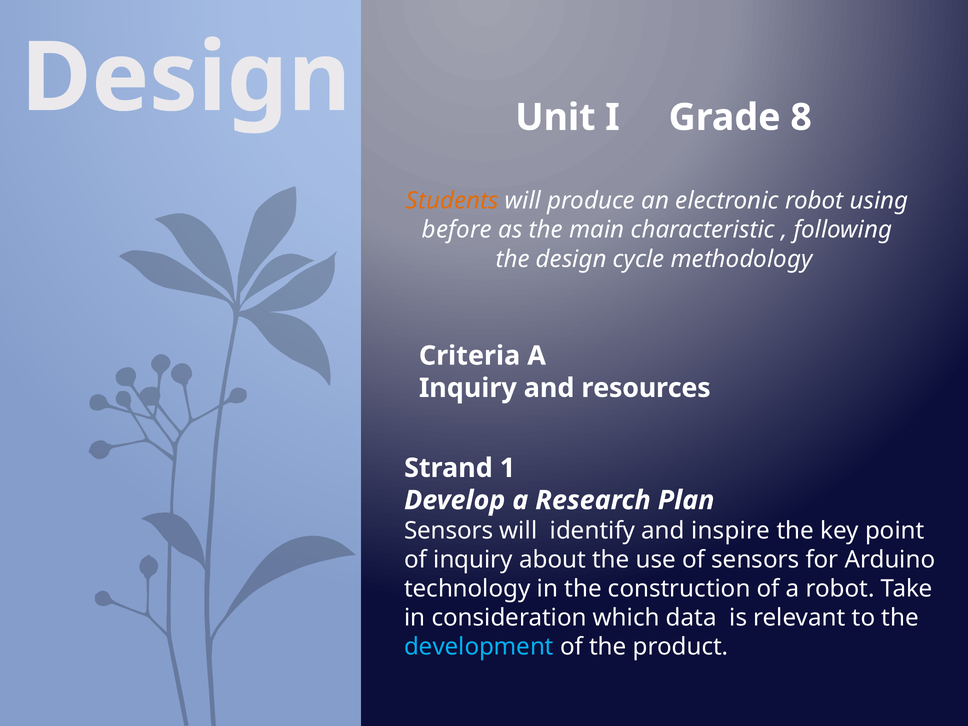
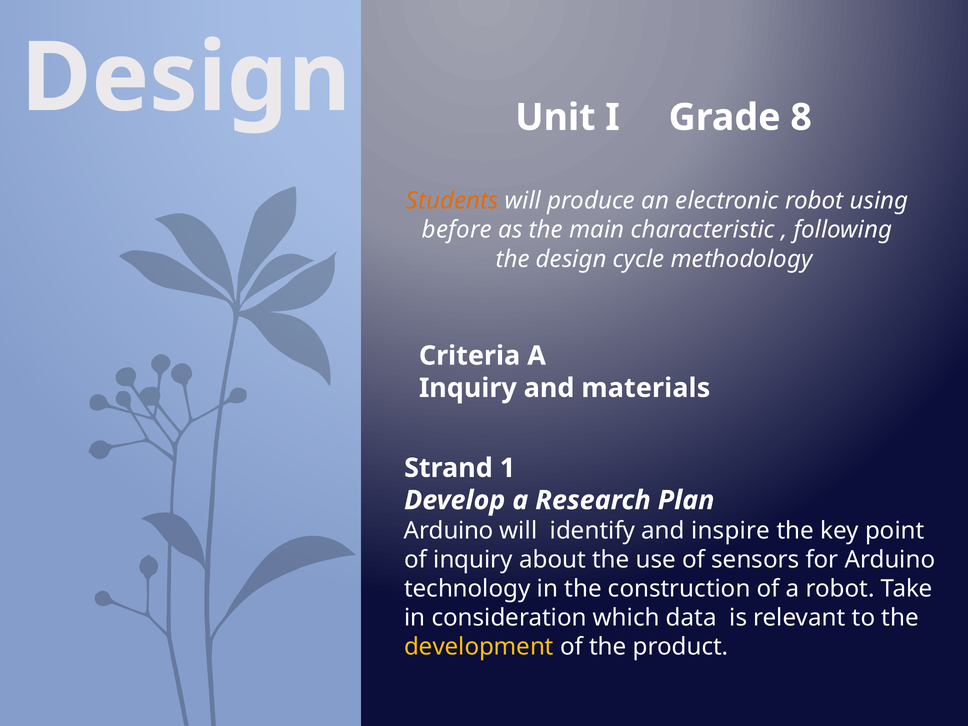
resources: resources -> materials
Sensors at (449, 531): Sensors -> Arduino
development colour: light blue -> yellow
